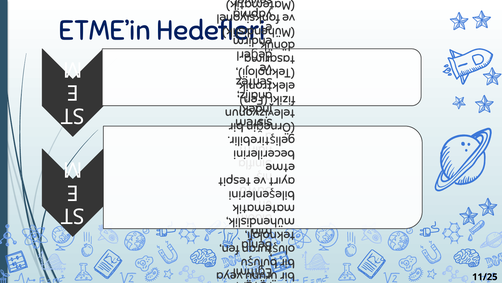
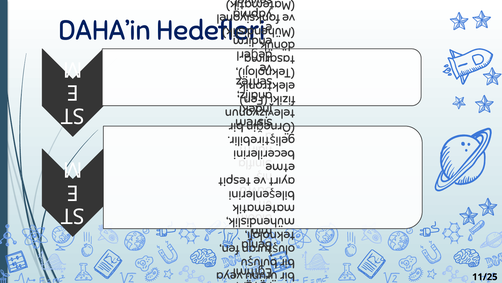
ETME’in: ETME’in -> DAHA’in
